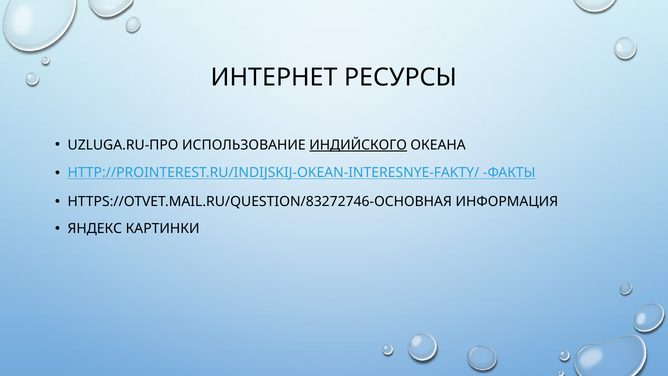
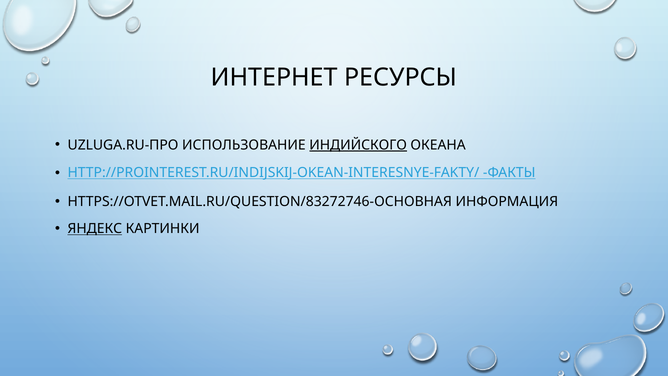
ЯНДЕКС underline: none -> present
